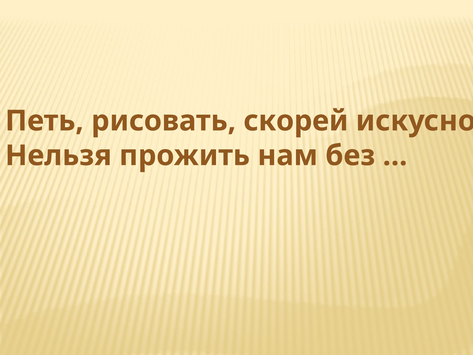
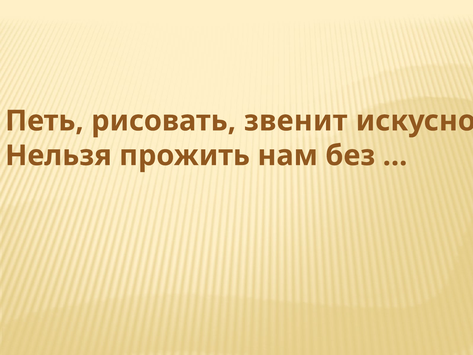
скорей: скорей -> звенит
